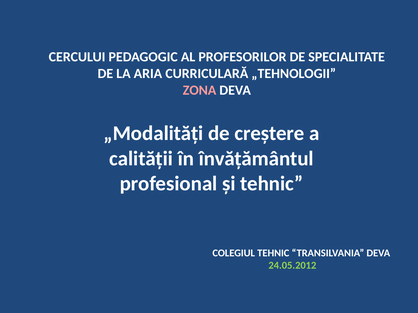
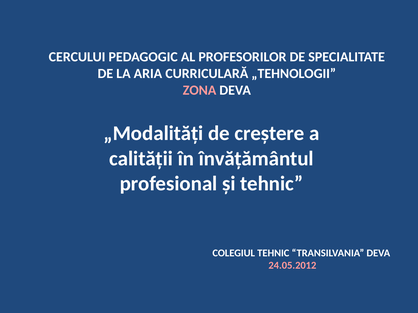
24.05.2012 colour: light green -> pink
